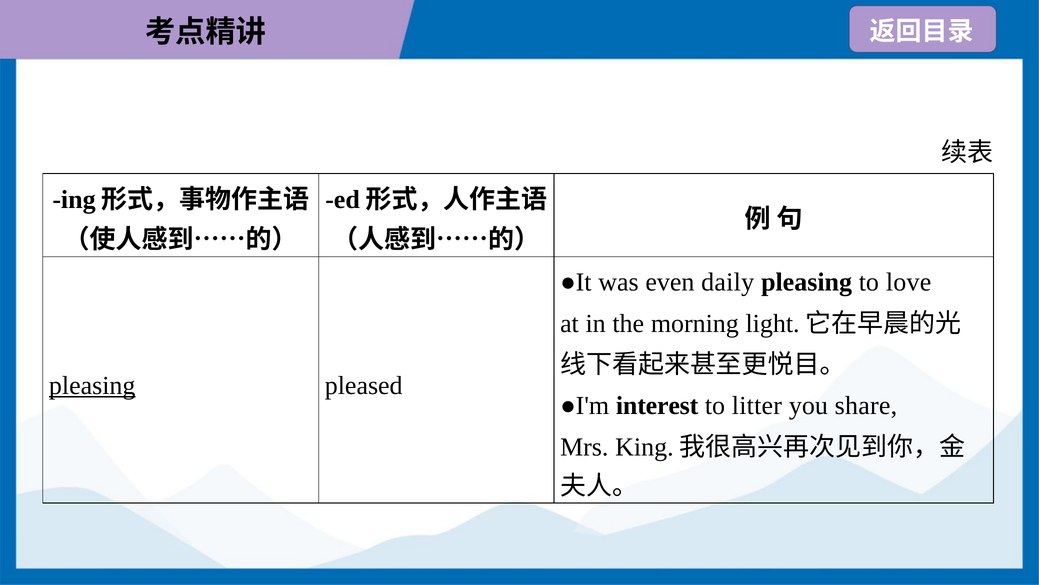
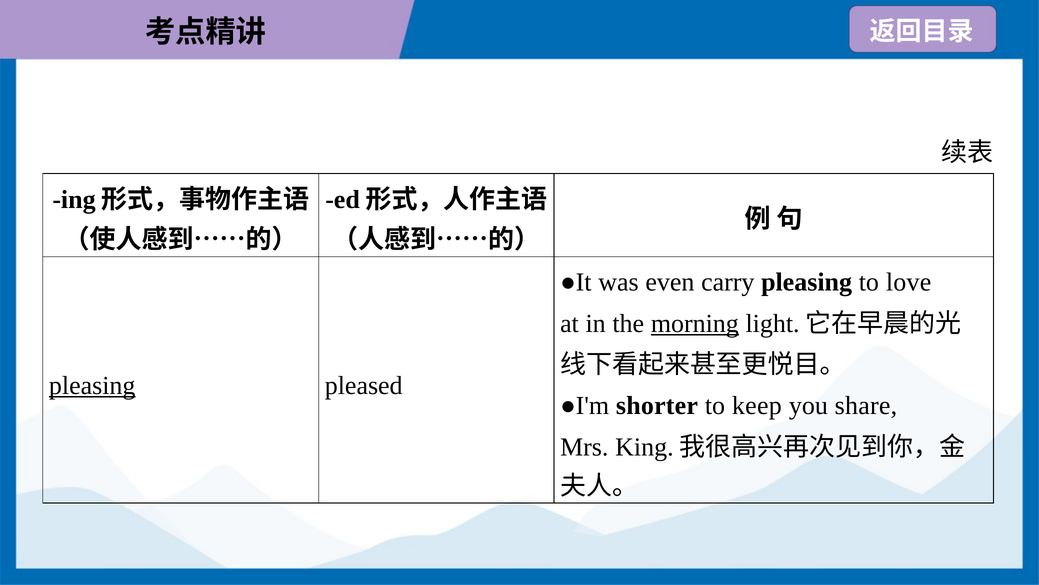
daily: daily -> carry
morning underline: none -> present
interest: interest -> shorter
litter: litter -> keep
